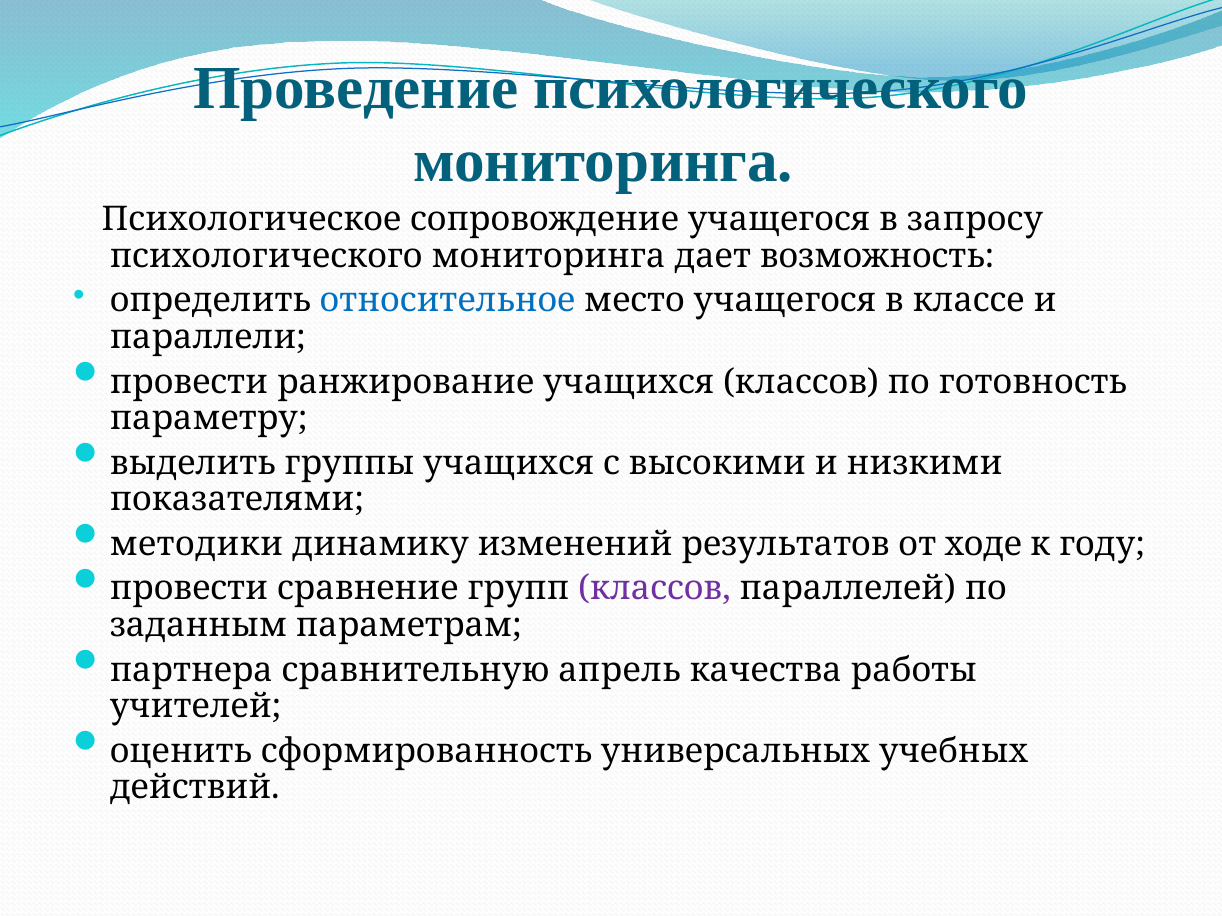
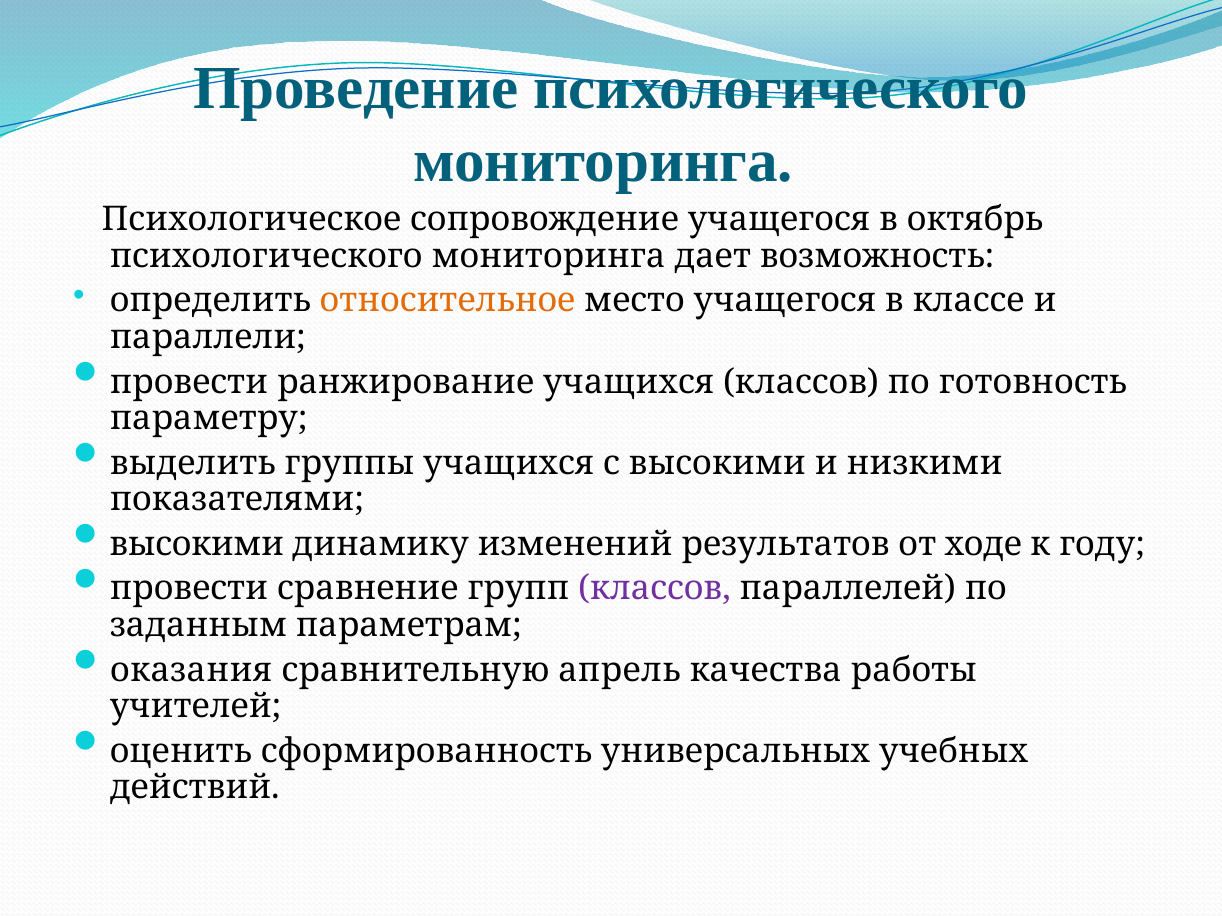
запросу: запросу -> октябрь
относительное colour: blue -> orange
методики at (196, 545): методики -> высокими
партнера: партнера -> оказания
